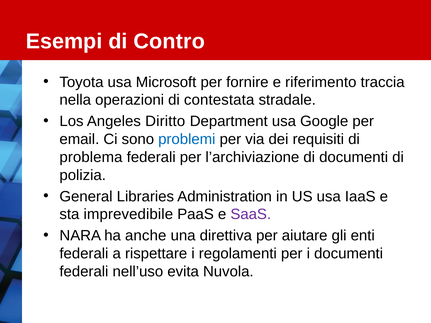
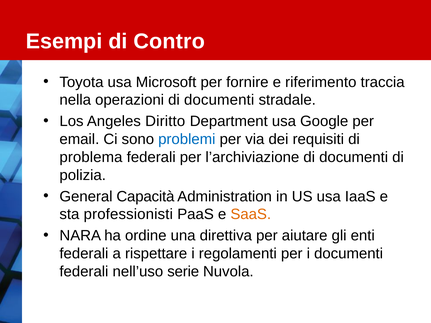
operazioni di contestata: contestata -> documenti
Libraries: Libraries -> Capacità
imprevedibile: imprevedibile -> professionisti
SaaS colour: purple -> orange
anche: anche -> ordine
evita: evita -> serie
